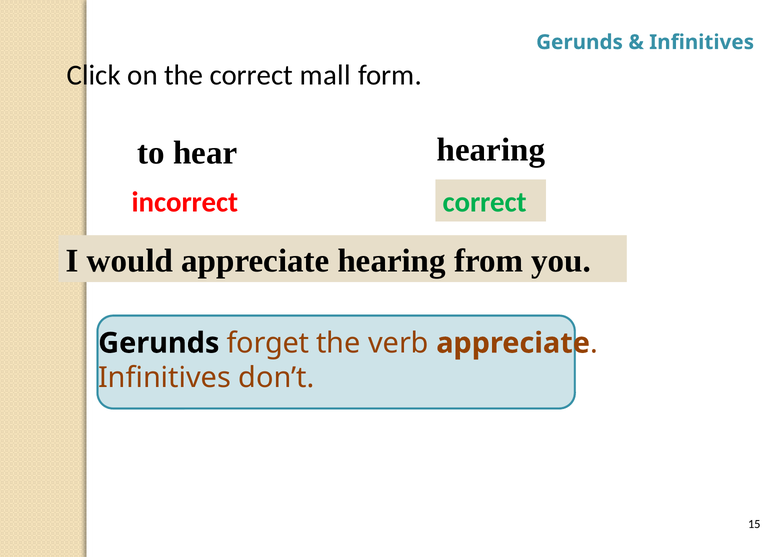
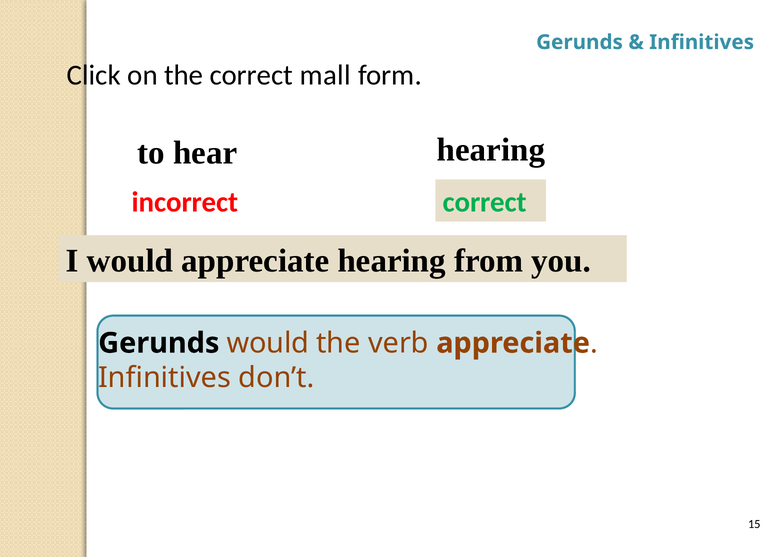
Gerunds forget: forget -> would
